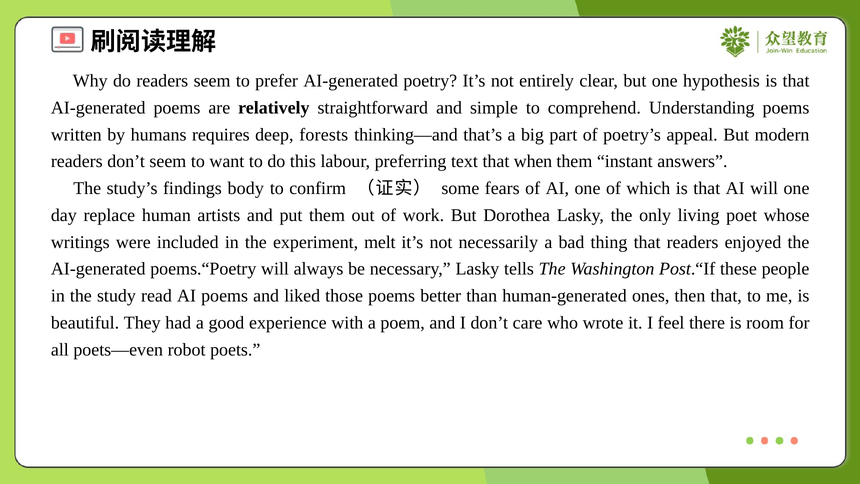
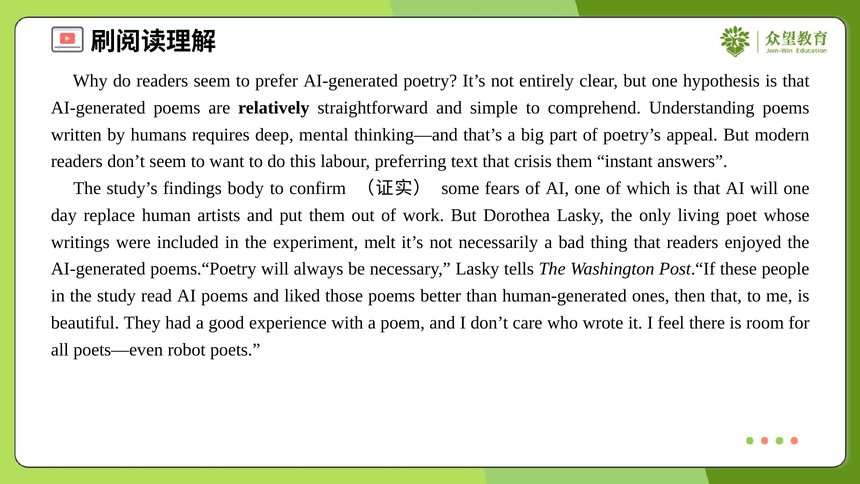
forests: forests -> mental
when: when -> crisis
